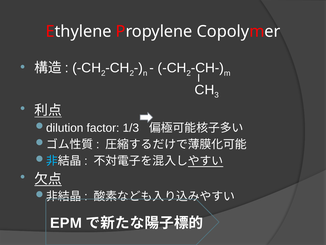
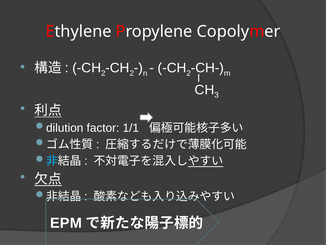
1/3: 1/3 -> 1/1
